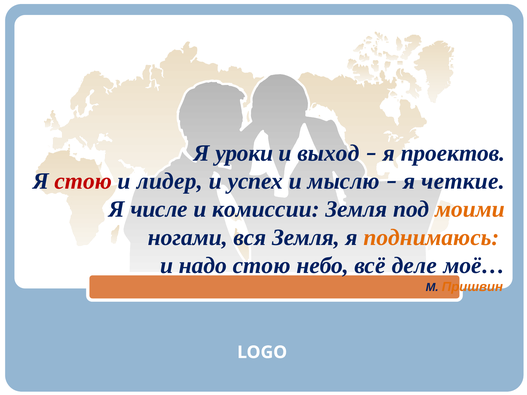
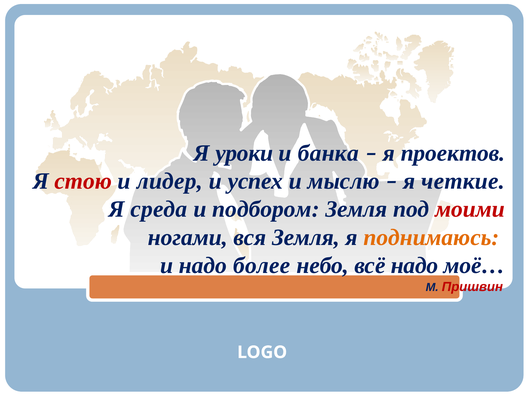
выход: выход -> банка
числе: числе -> среда
комиссии: комиссии -> подбором
моими colour: orange -> red
надо стою: стою -> более
всё деле: деле -> надо
Пришвин colour: orange -> red
